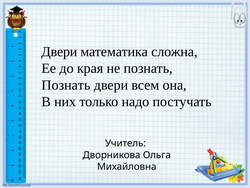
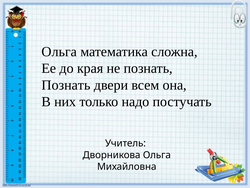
Двери at (59, 52): Двери -> Ольга
